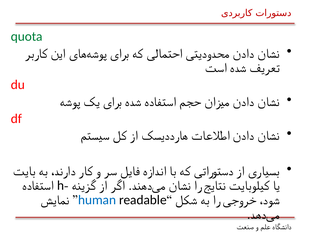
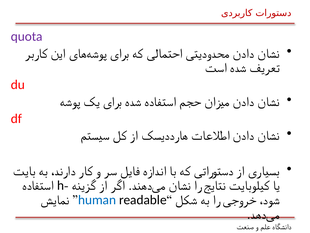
quota colour: green -> purple
